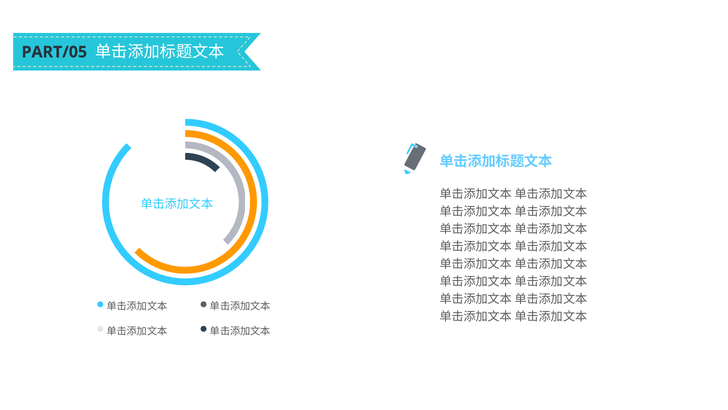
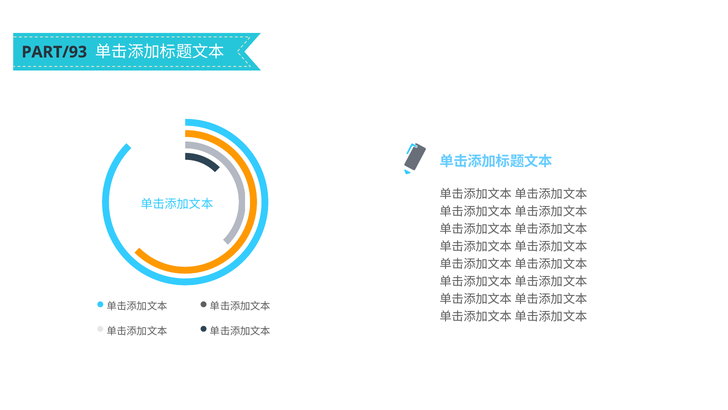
PART/05: PART/05 -> PART/93
